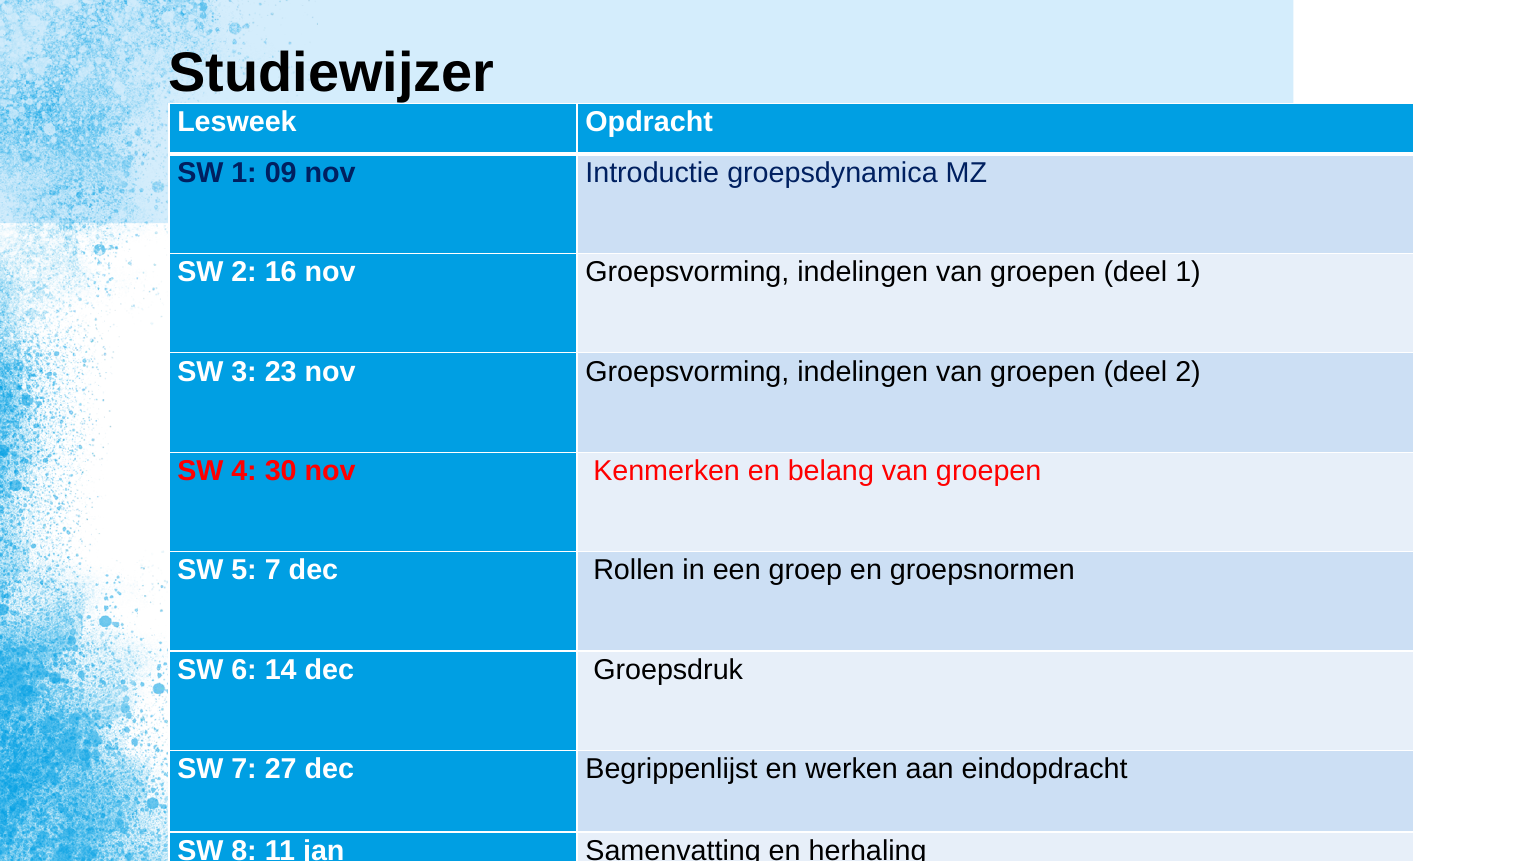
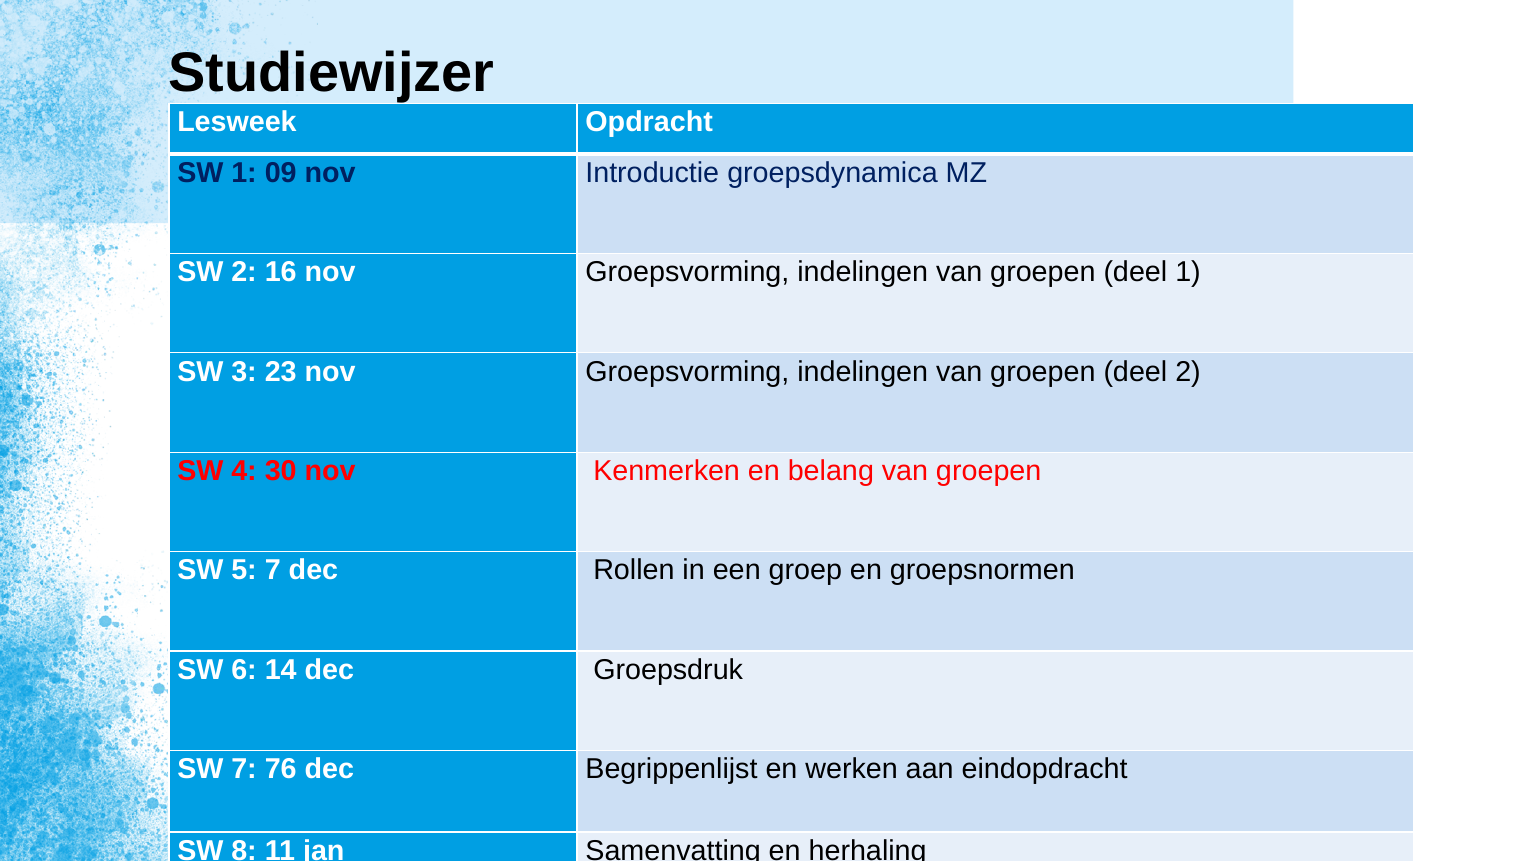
27: 27 -> 76
